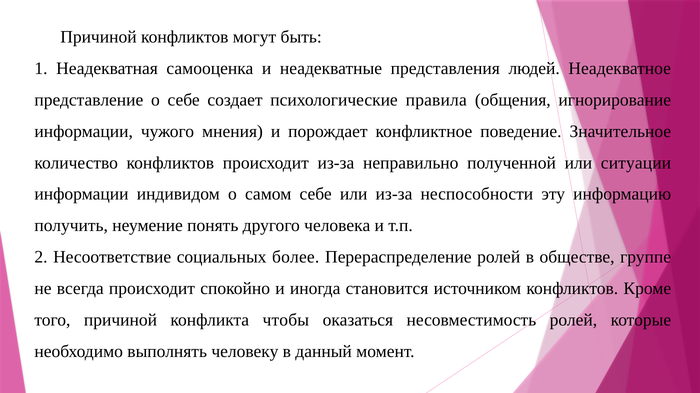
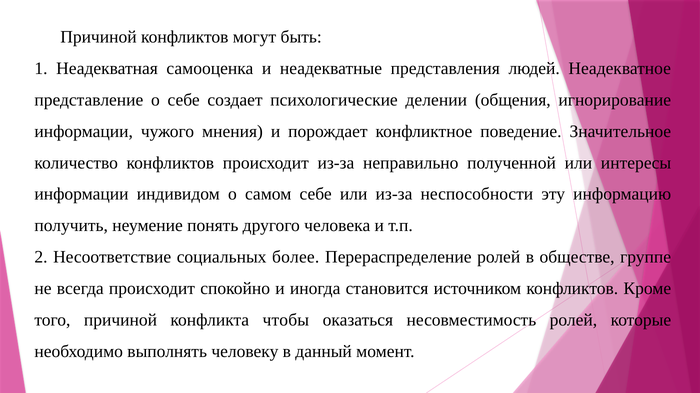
правила: правила -> делении
ситуации: ситуации -> интересы
